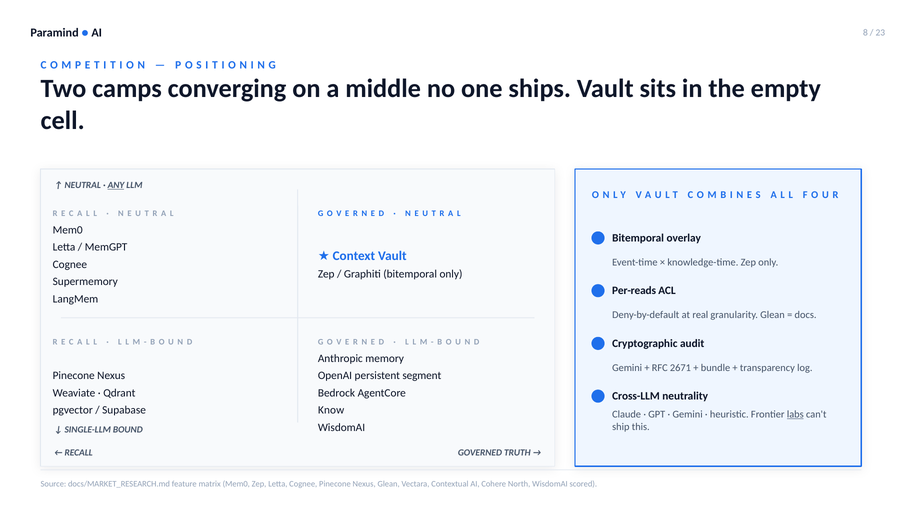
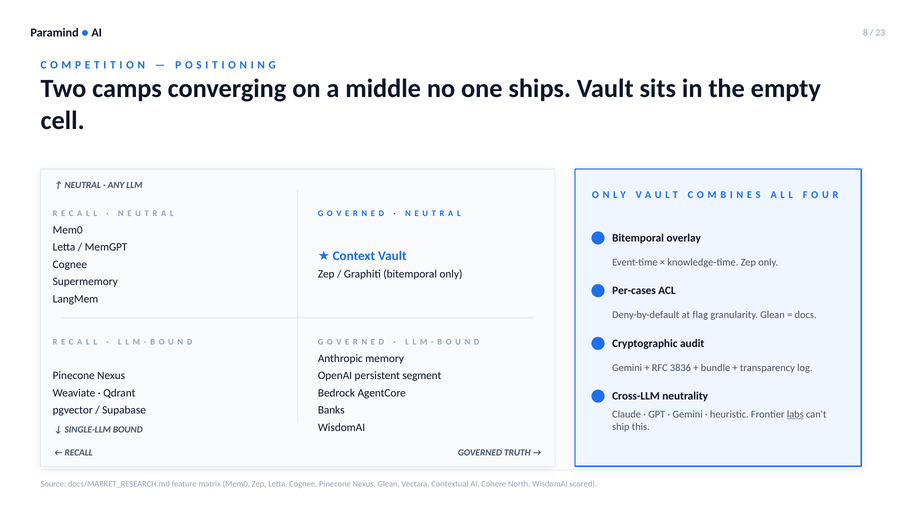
ANY underline: present -> none
Per-reads: Per-reads -> Per-cases
real: real -> flag
2671: 2671 -> 3836
Know: Know -> Banks
